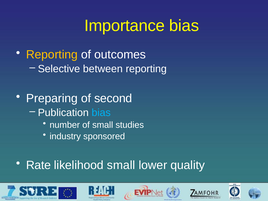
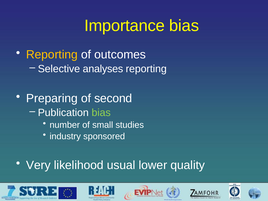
between: between -> analyses
bias at (101, 113) colour: light blue -> light green
Rate: Rate -> Very
likelihood small: small -> usual
